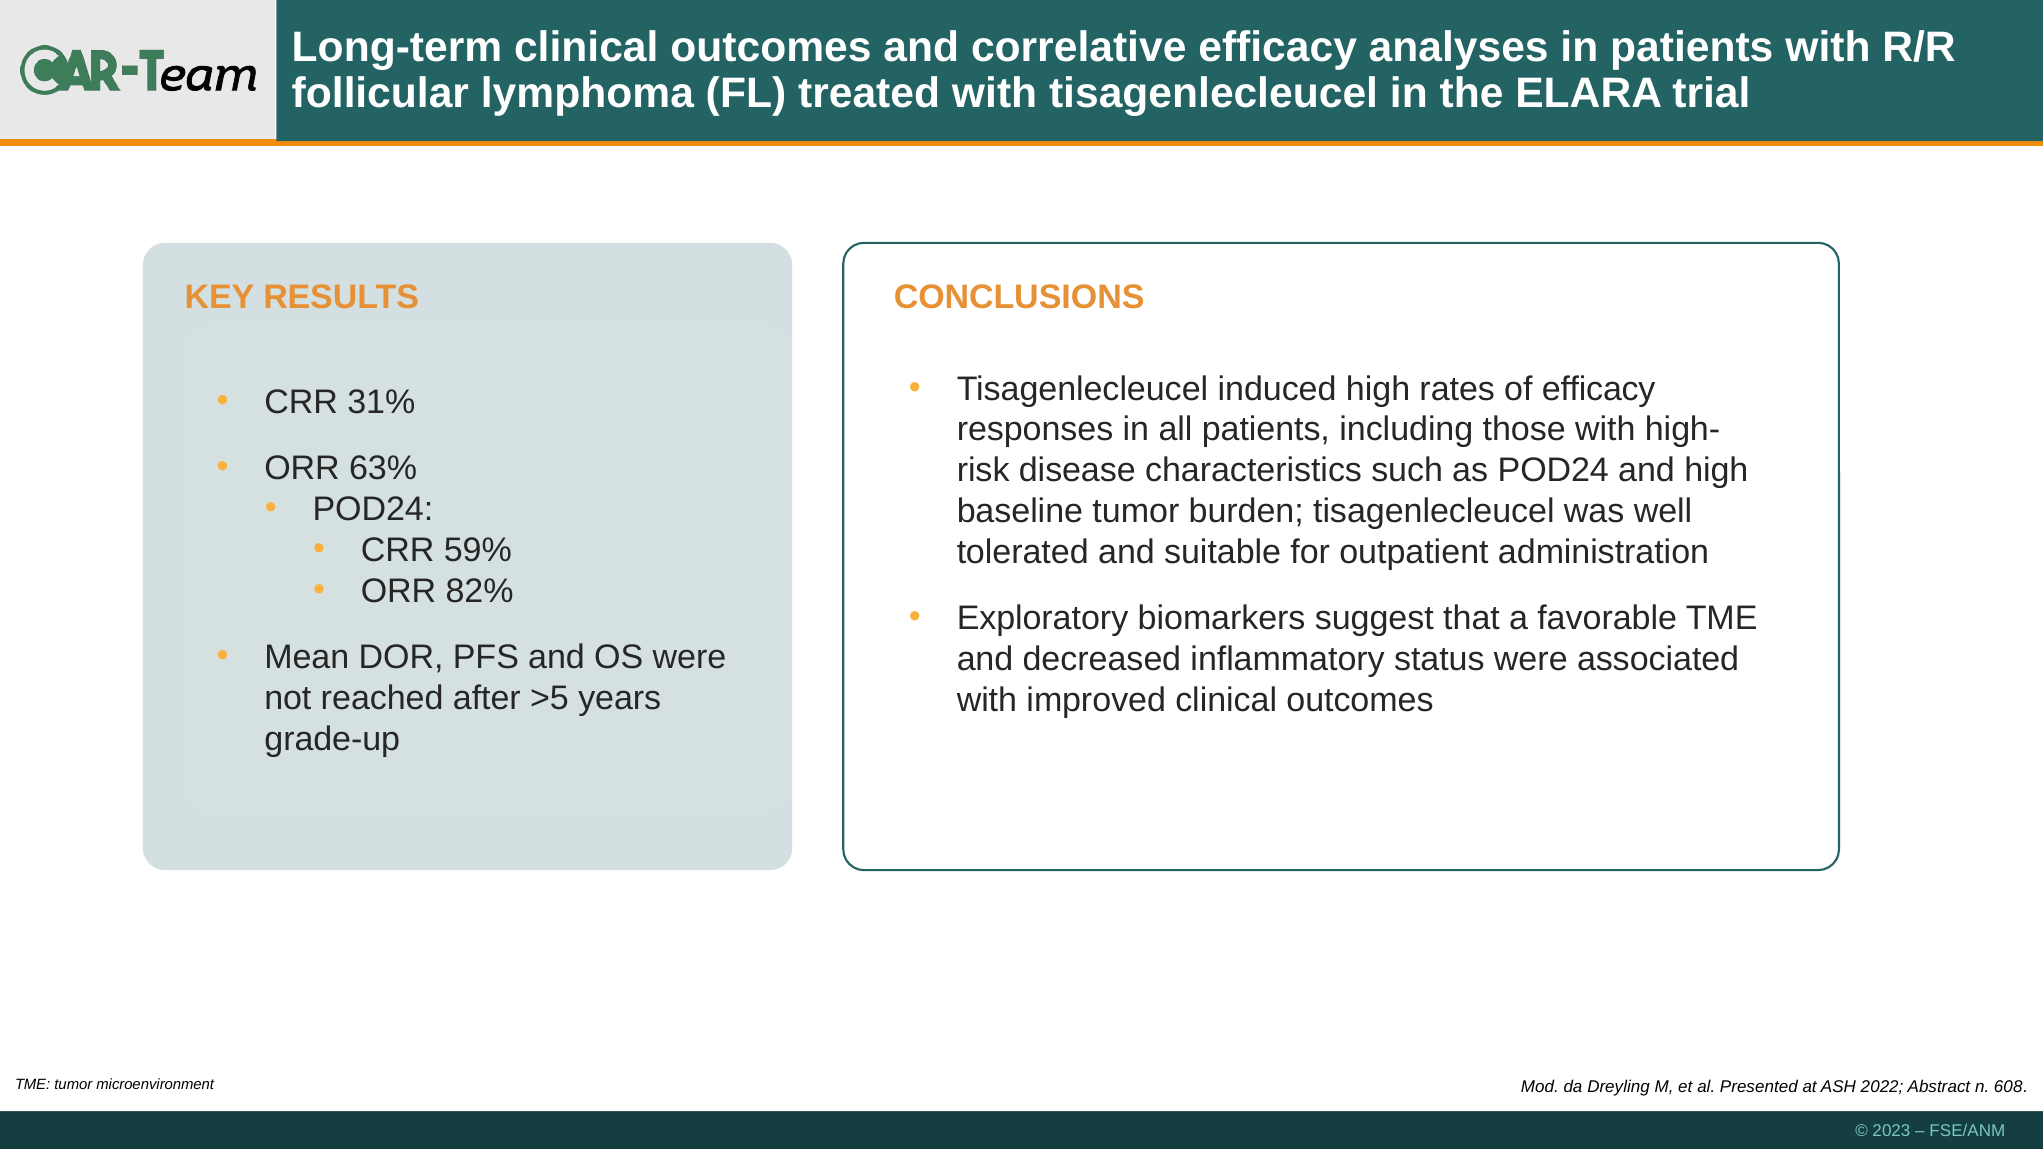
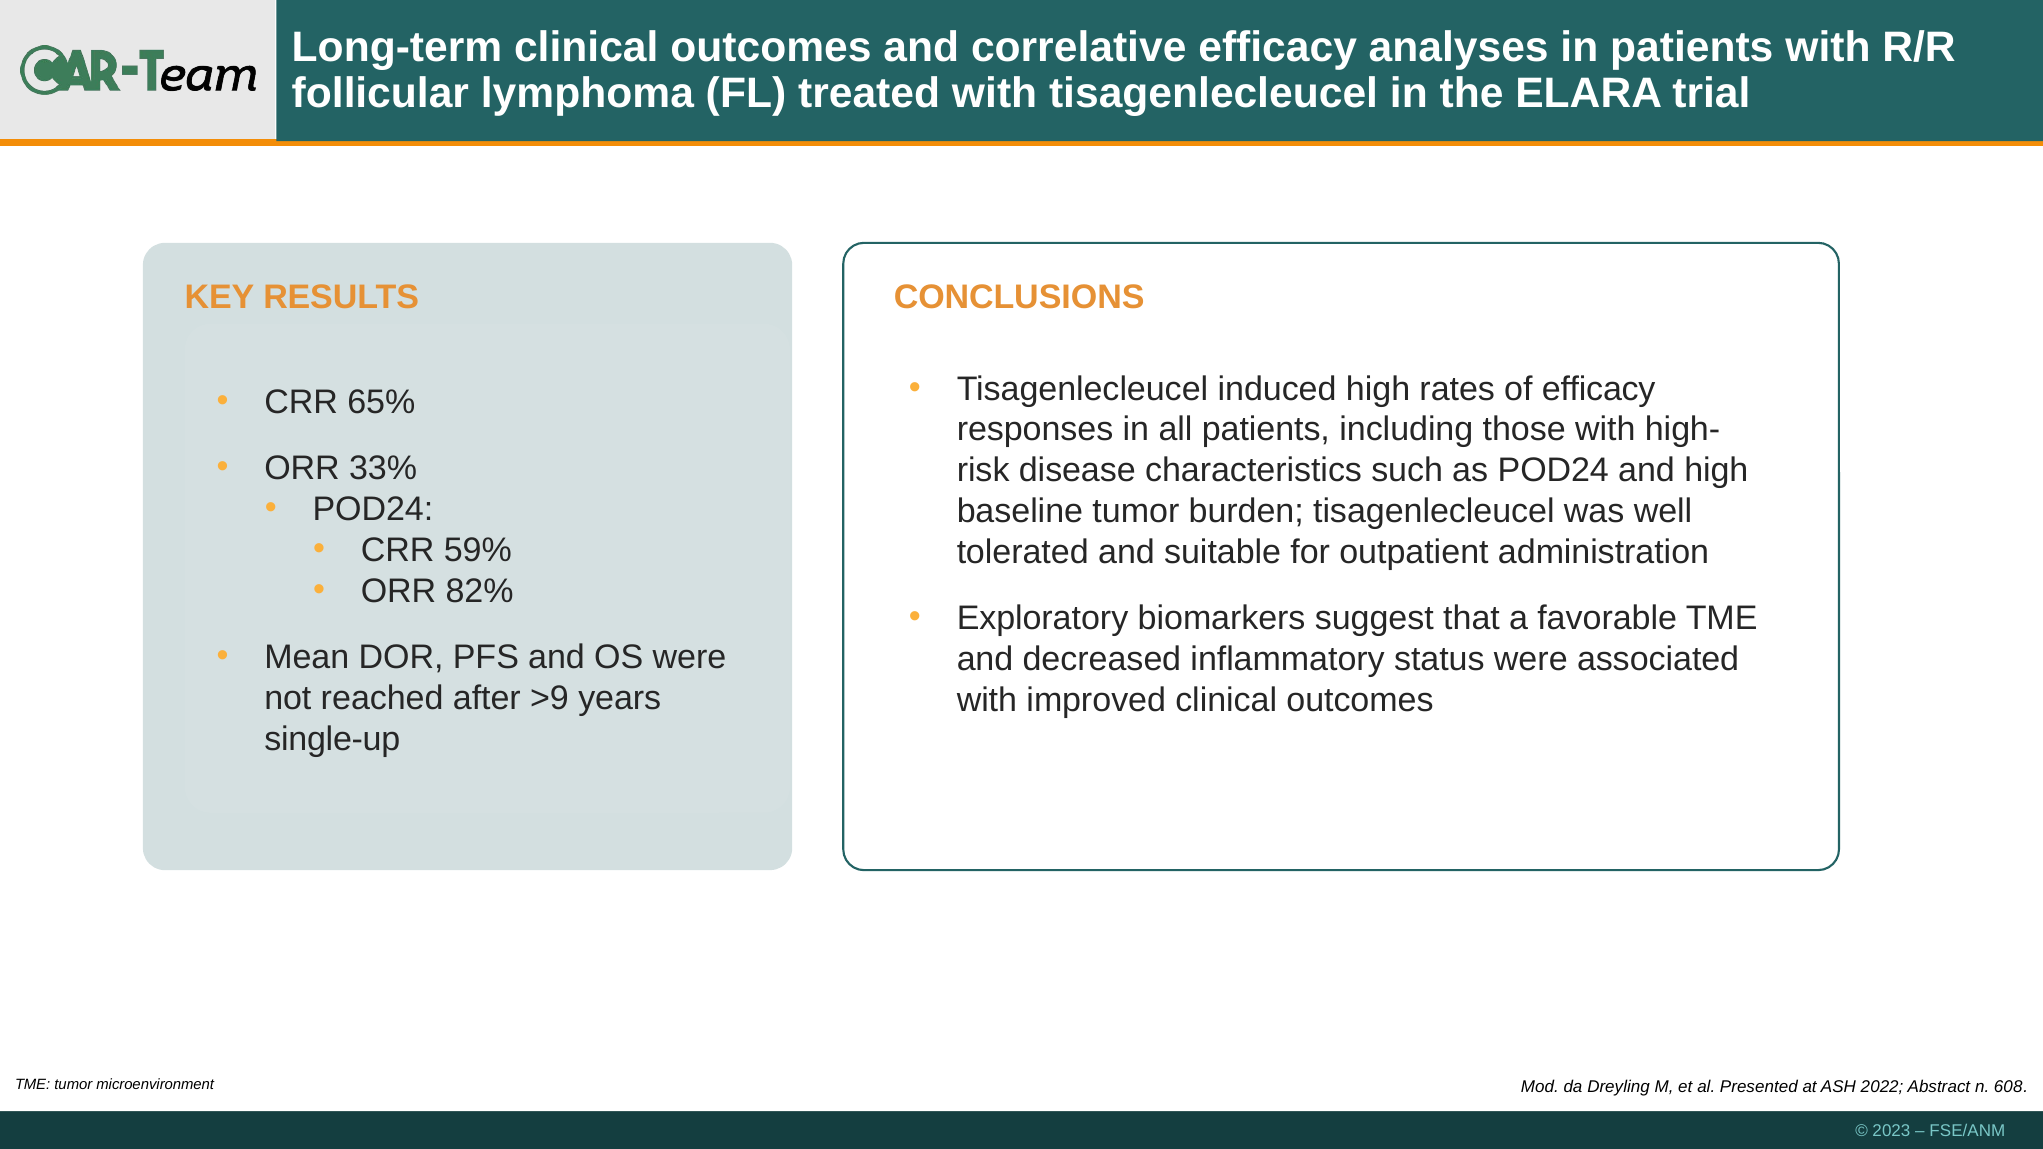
31%: 31% -> 65%
63%: 63% -> 33%
>5: >5 -> >9
grade-up: grade-up -> single-up
